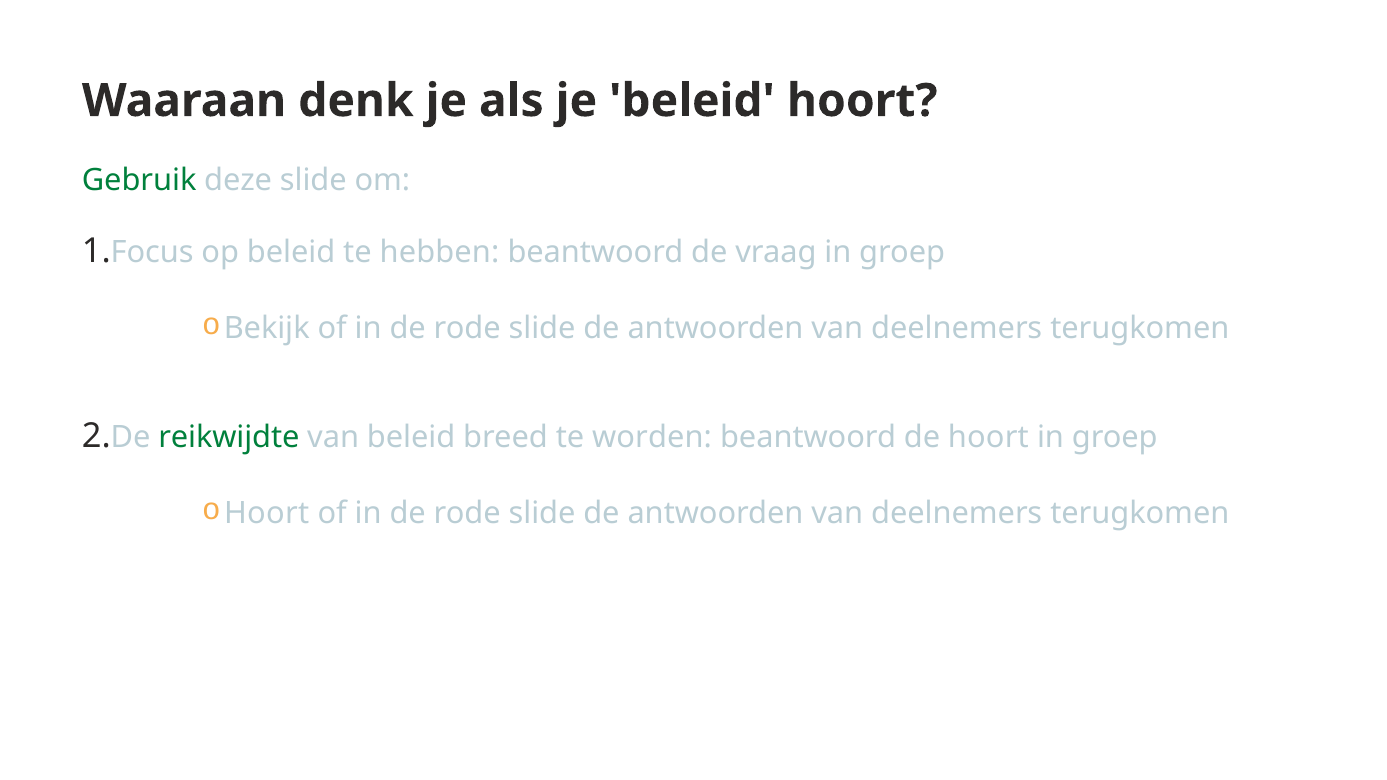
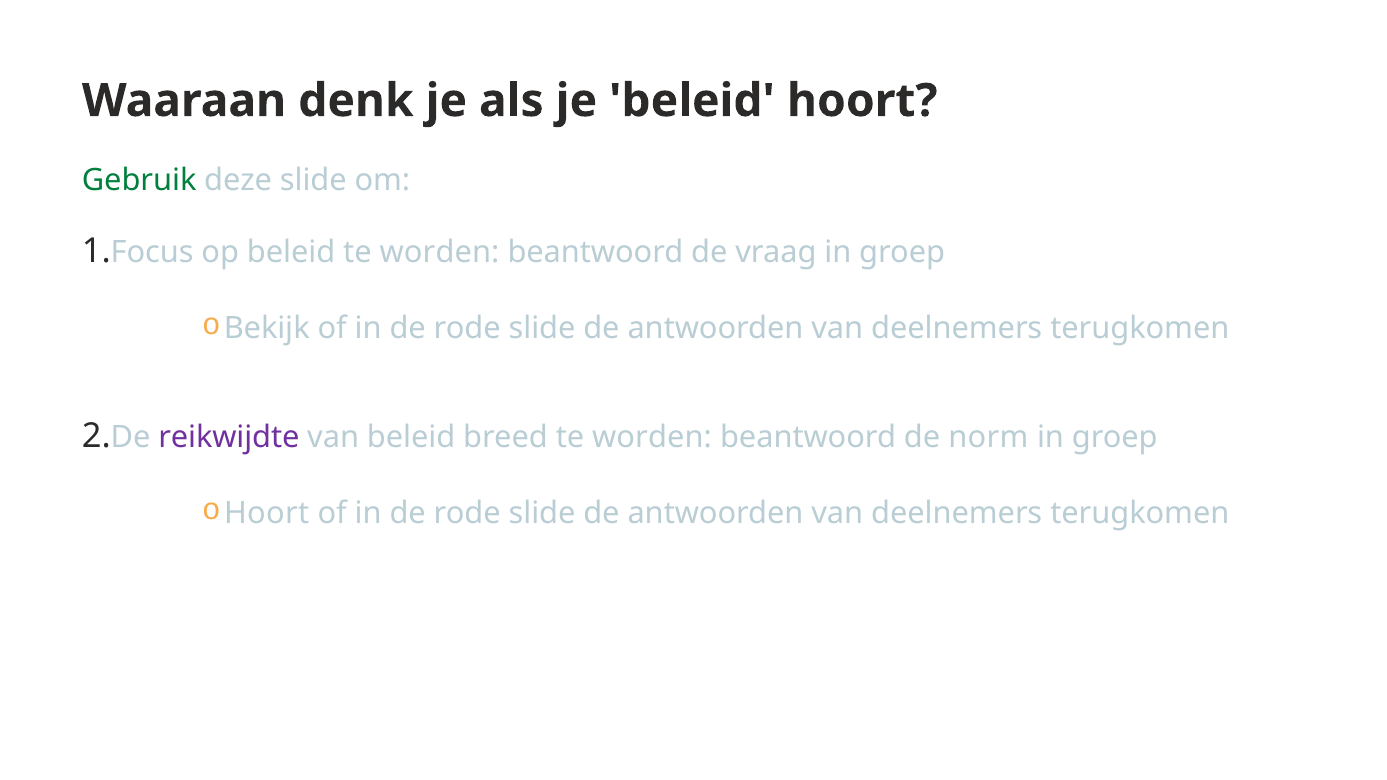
beleid te hebben: hebben -> worden
reikwijdte colour: green -> purple
de hoort: hoort -> norm
